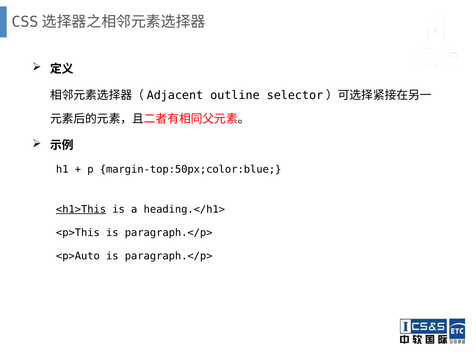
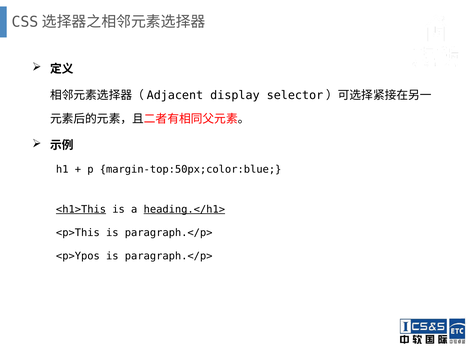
outline: outline -> display
heading.</h1> underline: none -> present
<p>Auto: <p>Auto -> <p>Ypos
